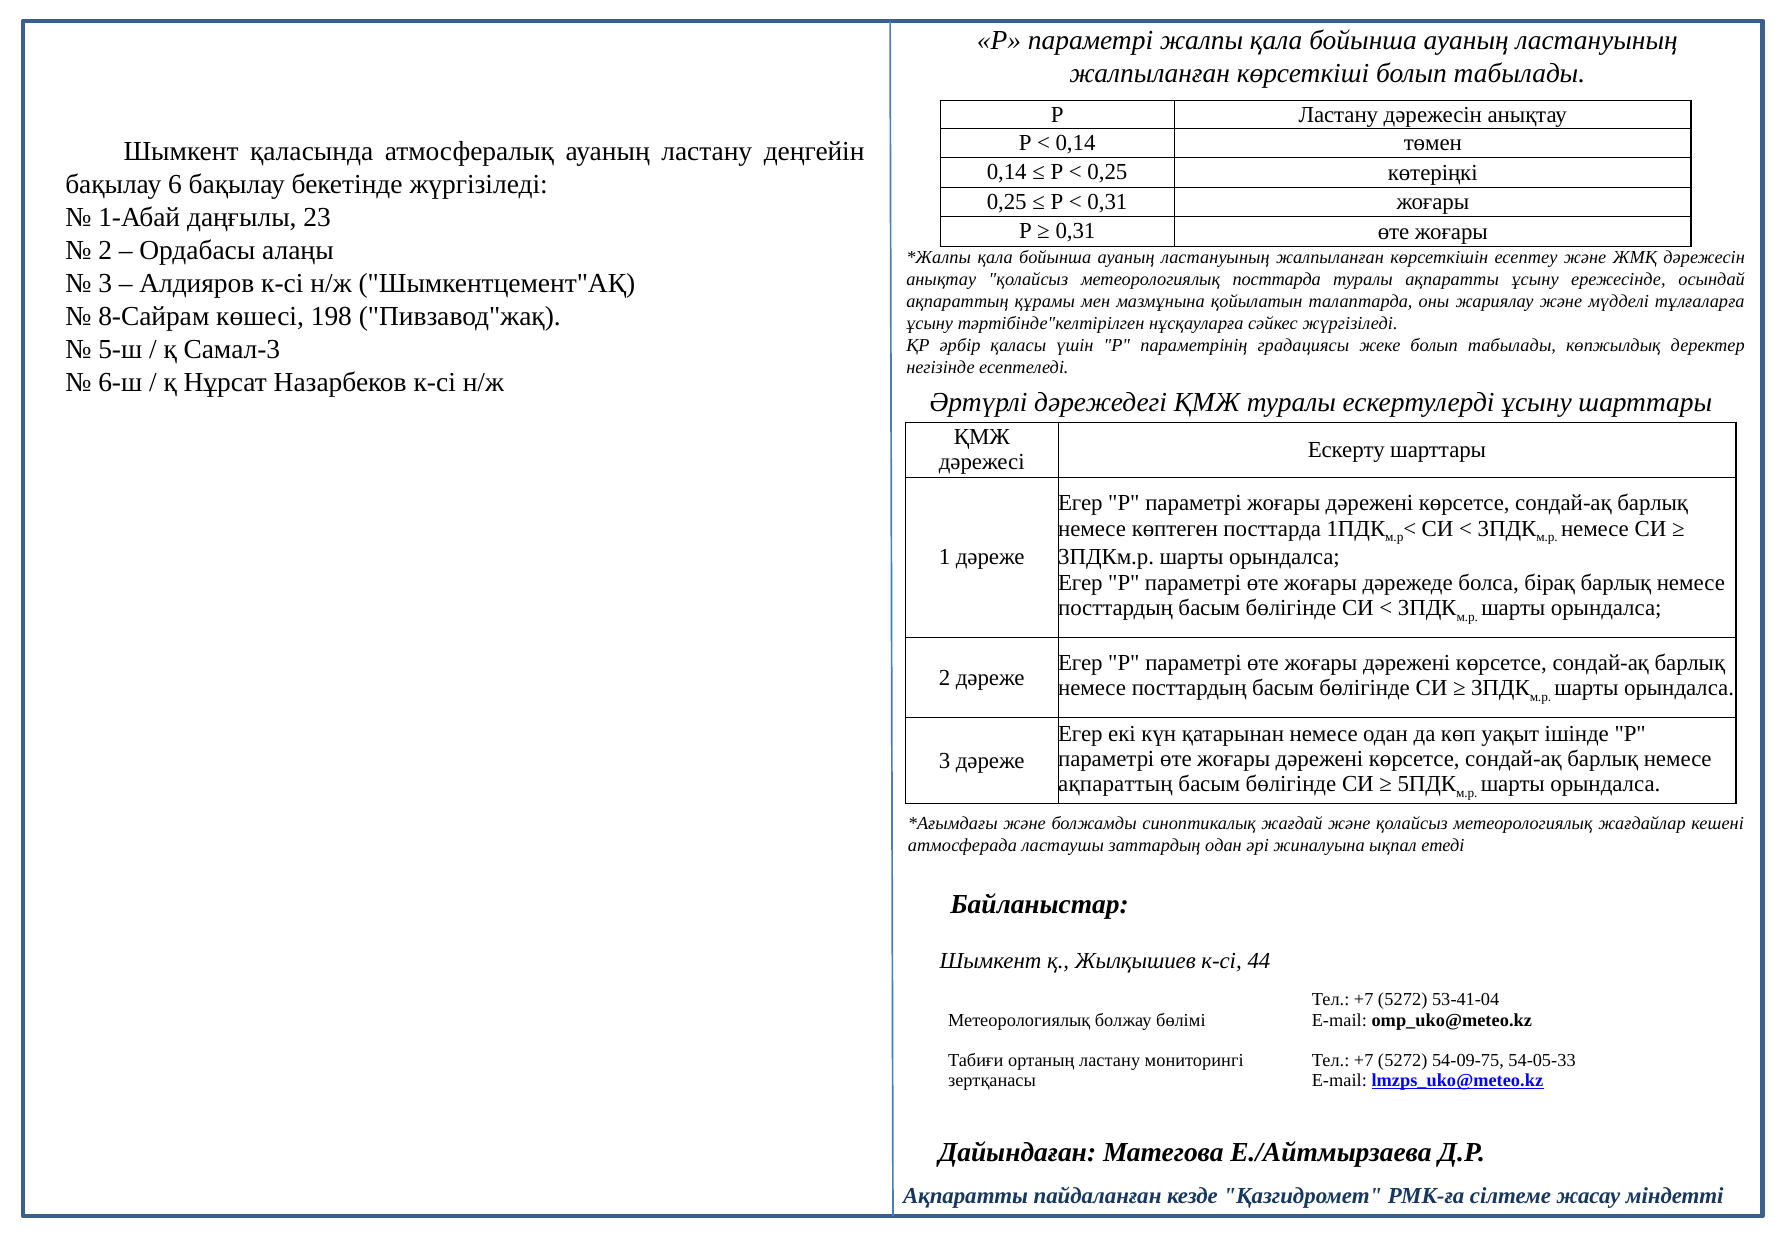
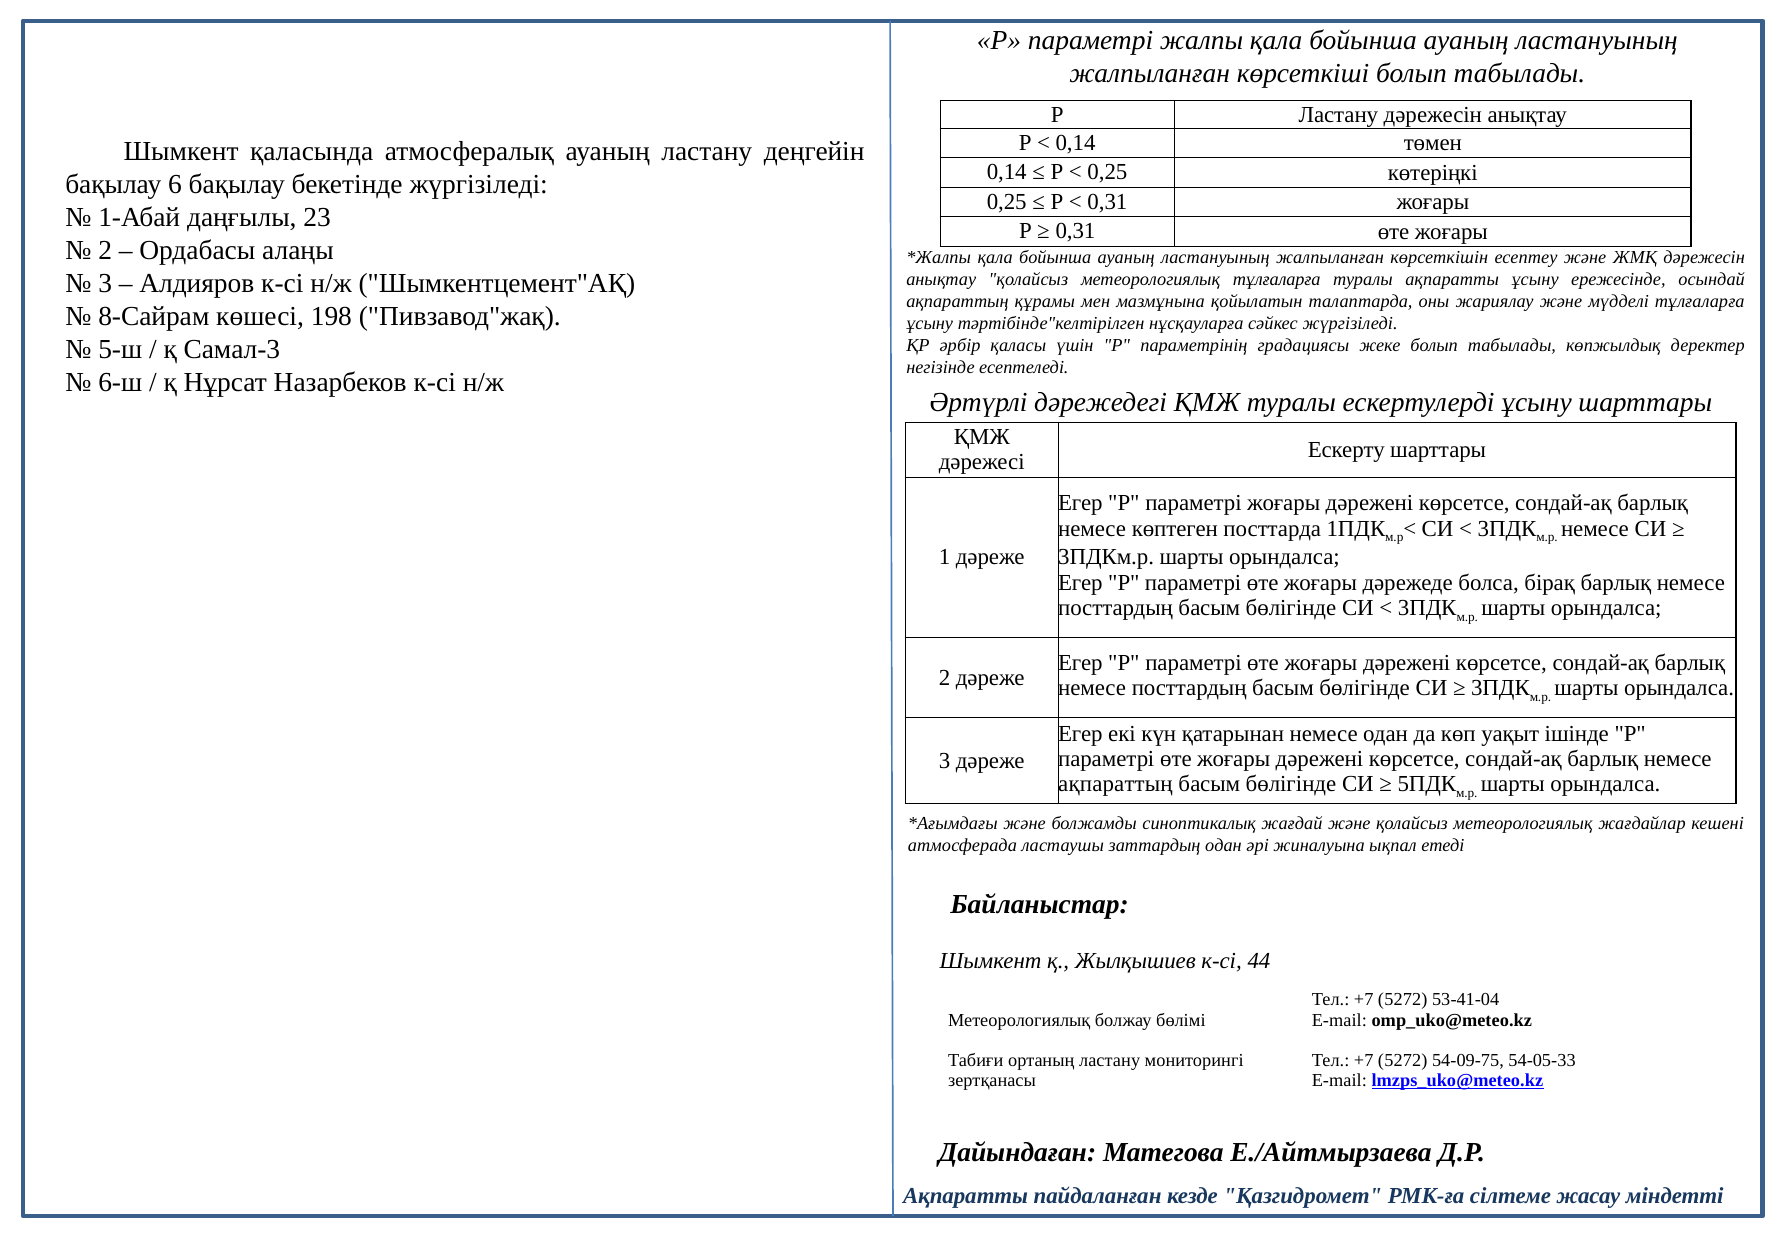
метеорологиялық посттарда: посттарда -> тұлғаларға
